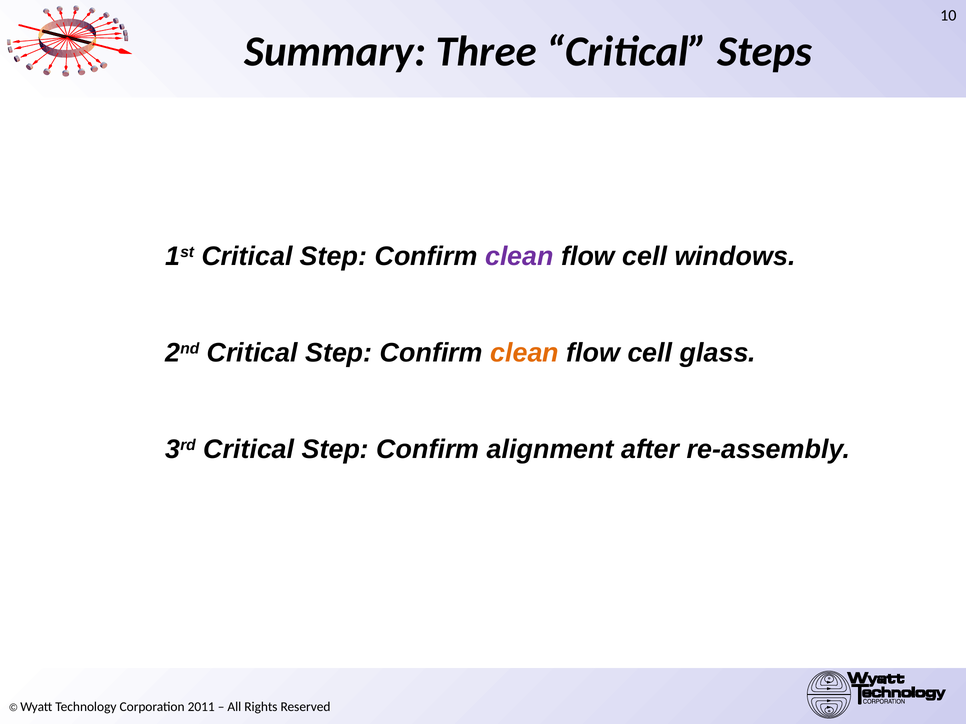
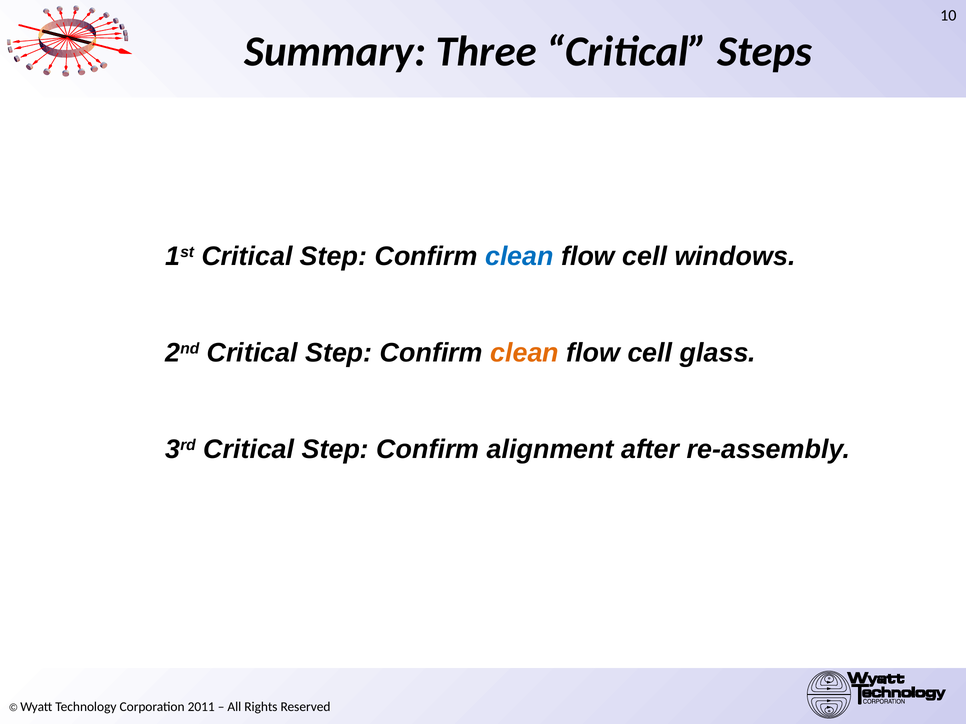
clean at (519, 257) colour: purple -> blue
